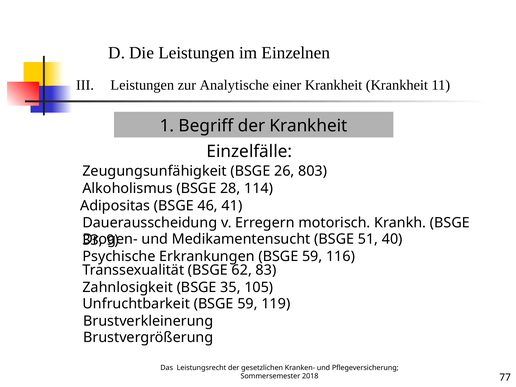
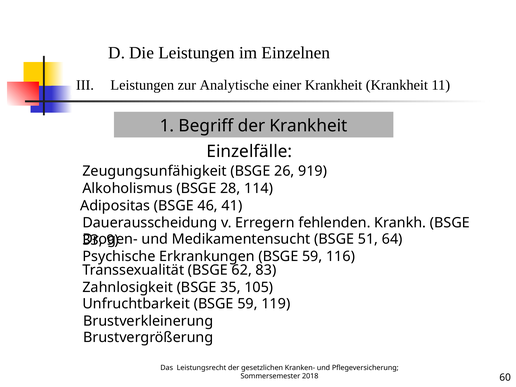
803: 803 -> 919
motorisch: motorisch -> fehlenden
40: 40 -> 64
77: 77 -> 60
